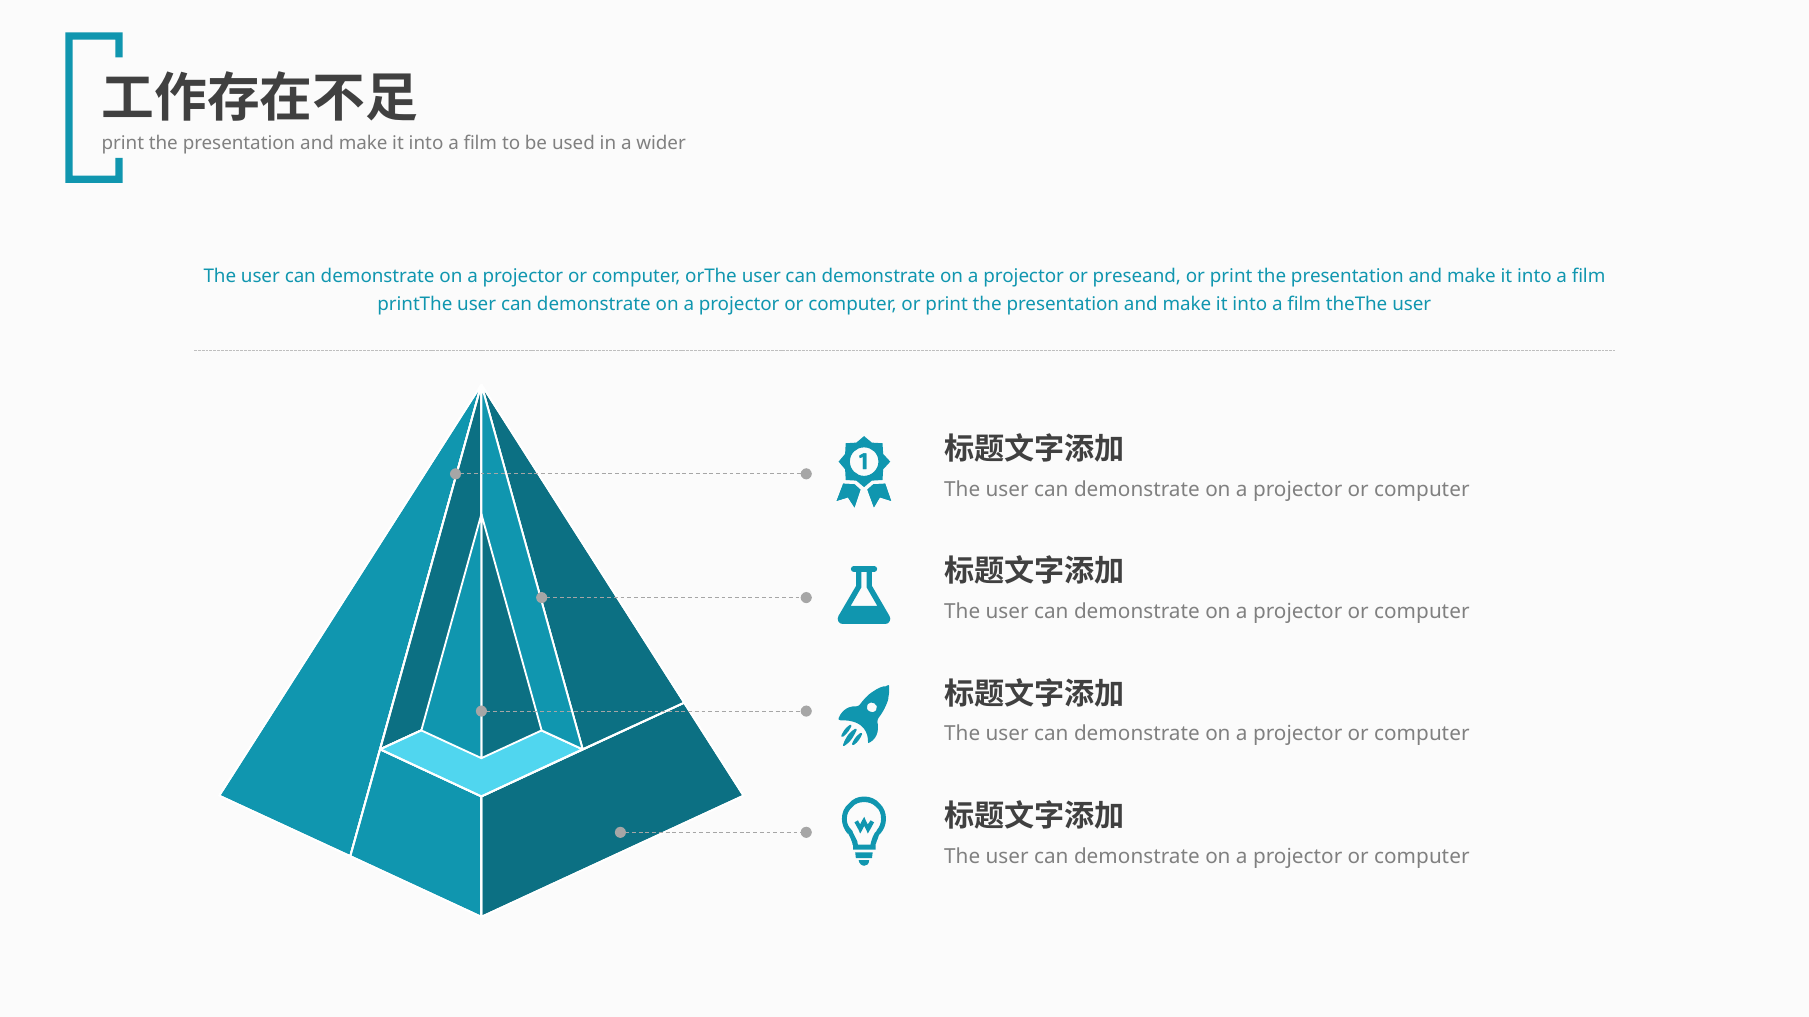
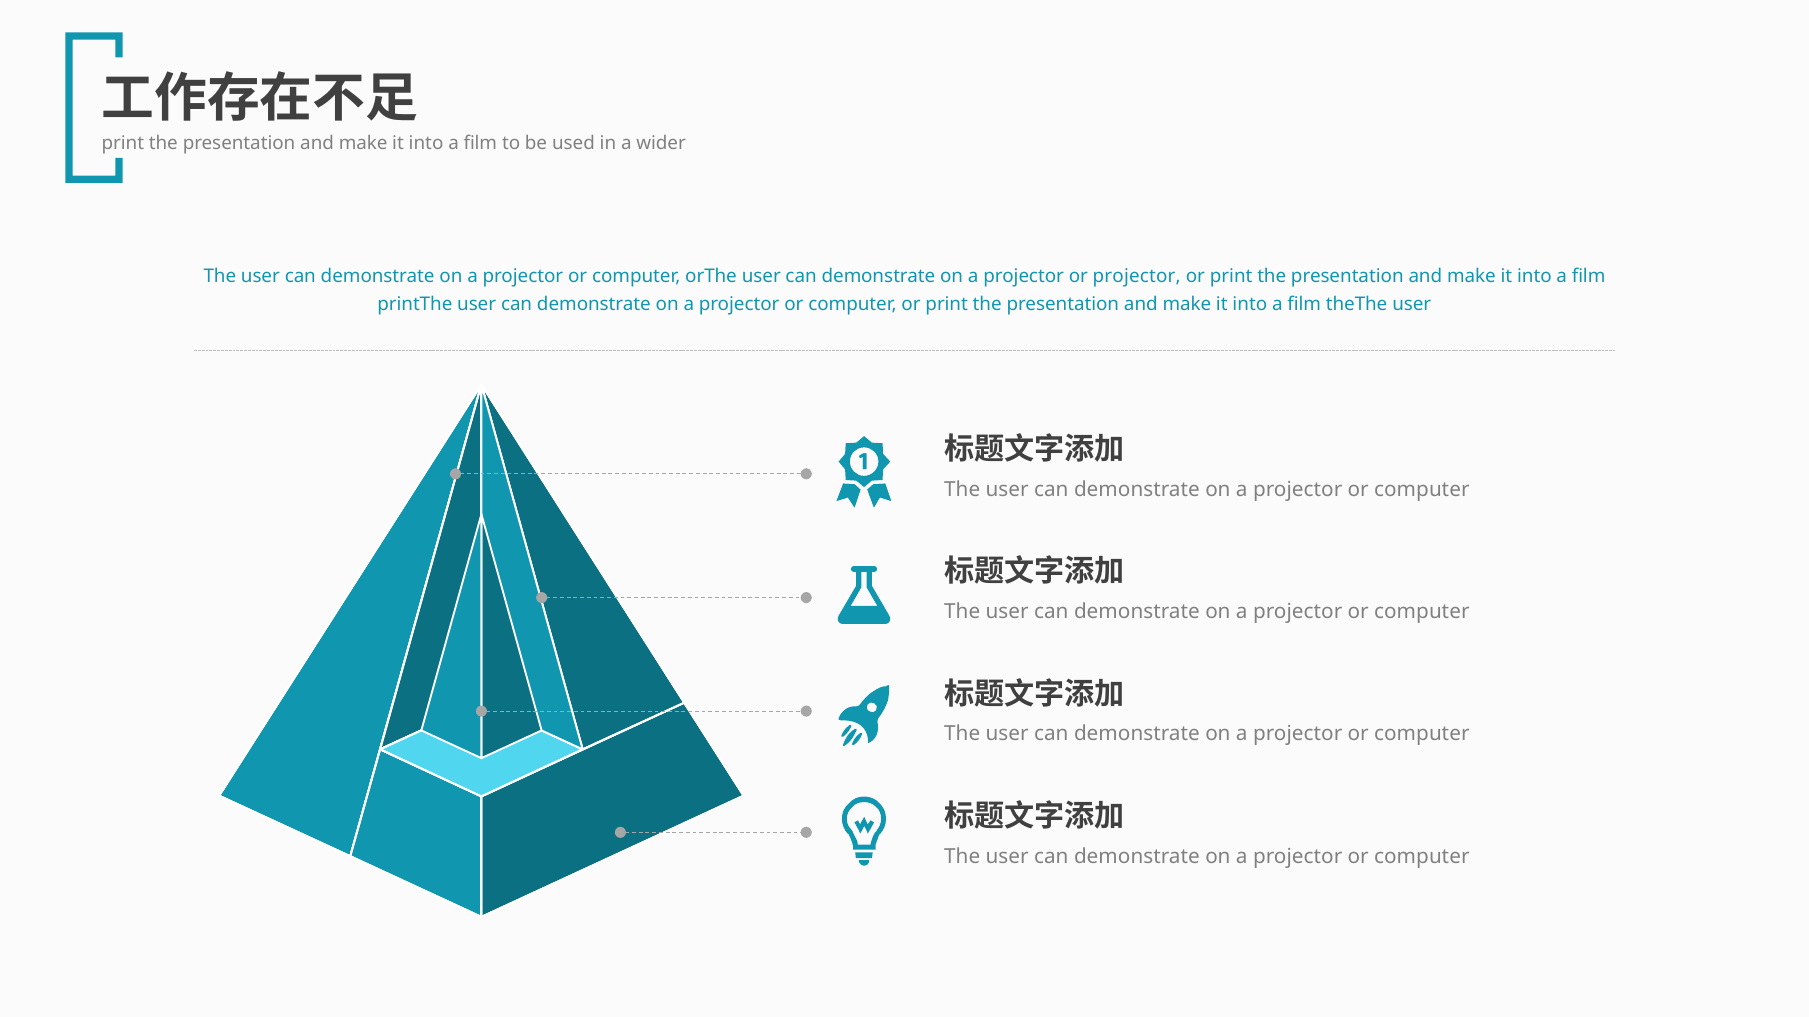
or preseand: preseand -> projector
